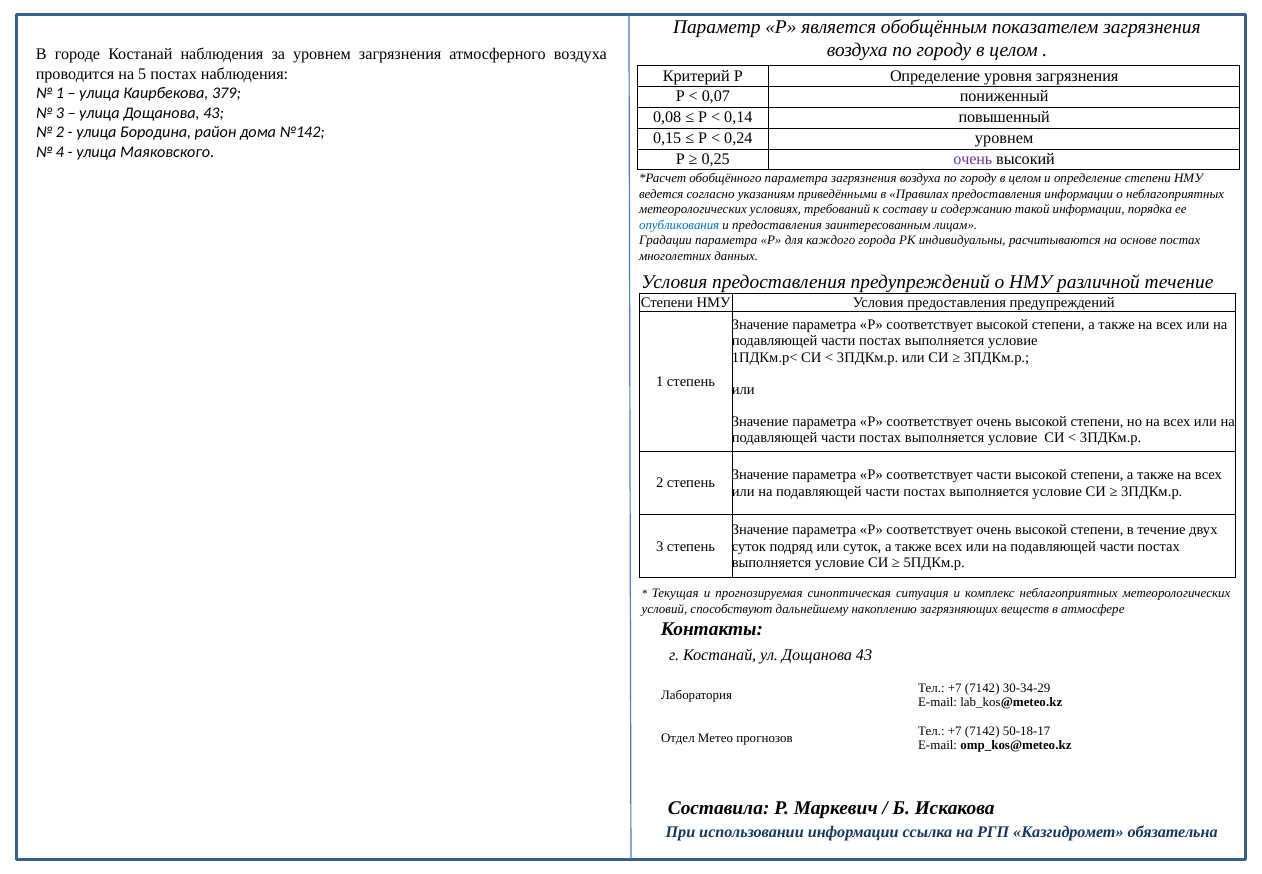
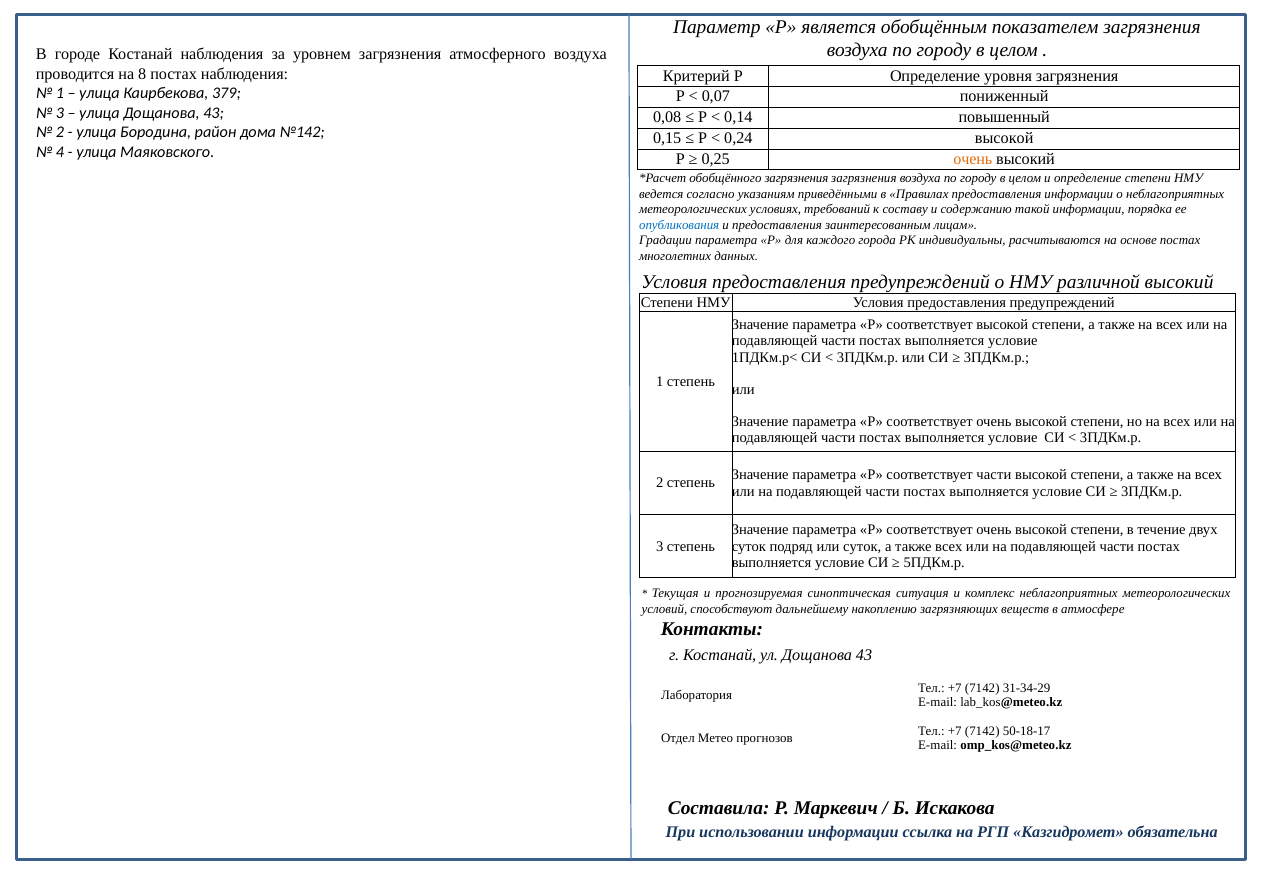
5: 5 -> 8
0,24 уровнем: уровнем -> высокой
очень at (973, 159) colour: purple -> orange
обобщённого параметра: параметра -> загрязнения
различной течение: течение -> высокий
30-34-29: 30-34-29 -> 31-34-29
